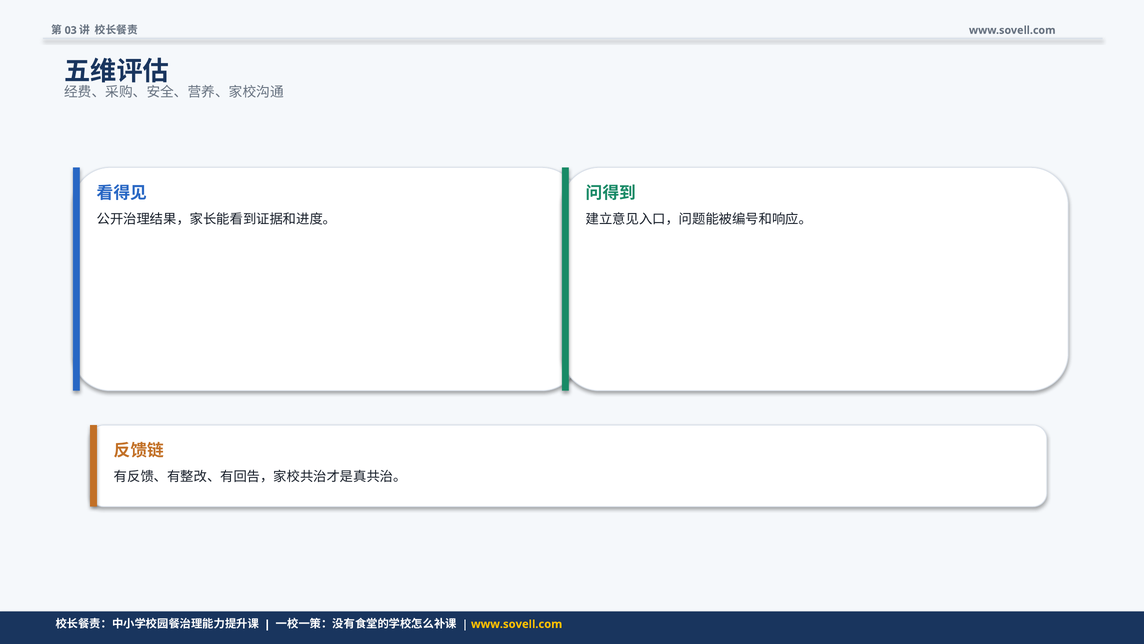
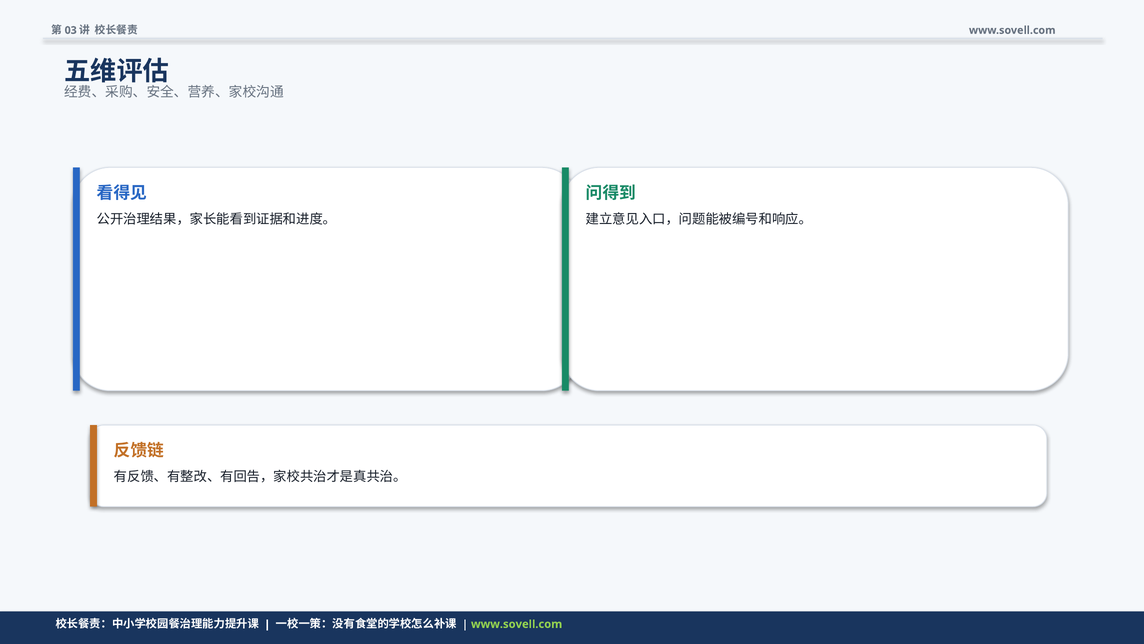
www.sovell.com at (517, 624) colour: yellow -> light green
